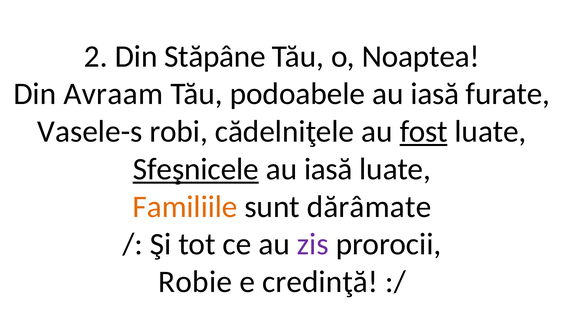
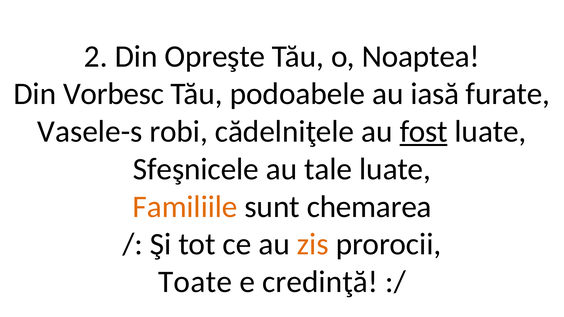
Stăpâne: Stăpâne -> Opreşte
Avraam: Avraam -> Vorbesc
Sfeşnicele underline: present -> none
iasă at (328, 169): iasă -> tale
dărâmate: dărâmate -> chemarea
zis colour: purple -> orange
Robie: Robie -> Toate
